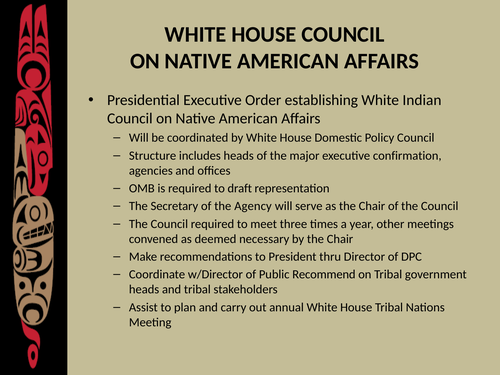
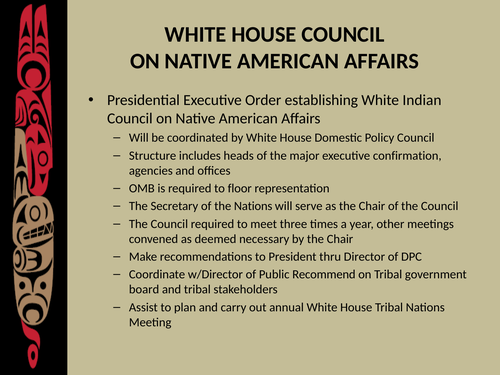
draft: draft -> floor
the Agency: Agency -> Nations
heads at (144, 289): heads -> board
